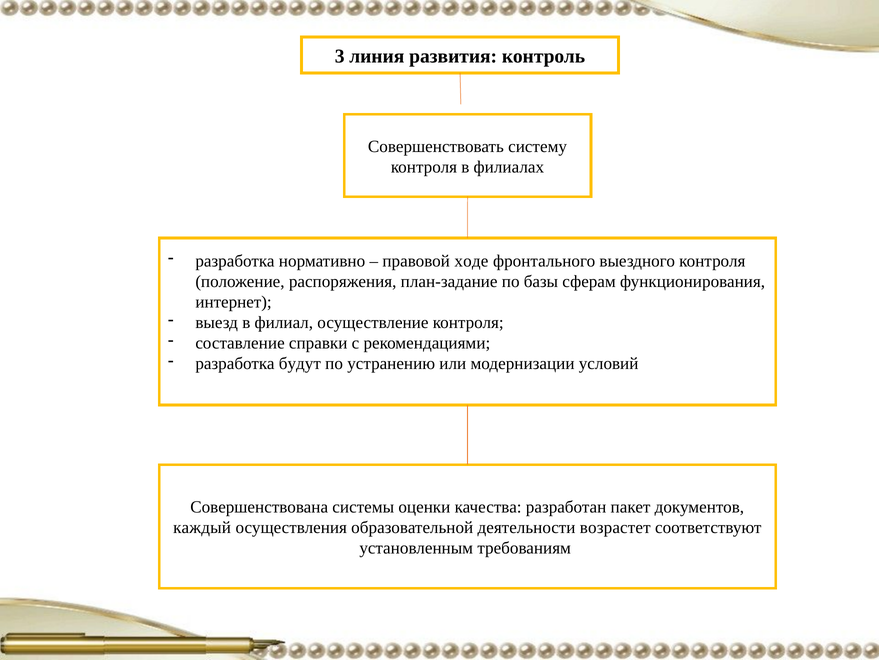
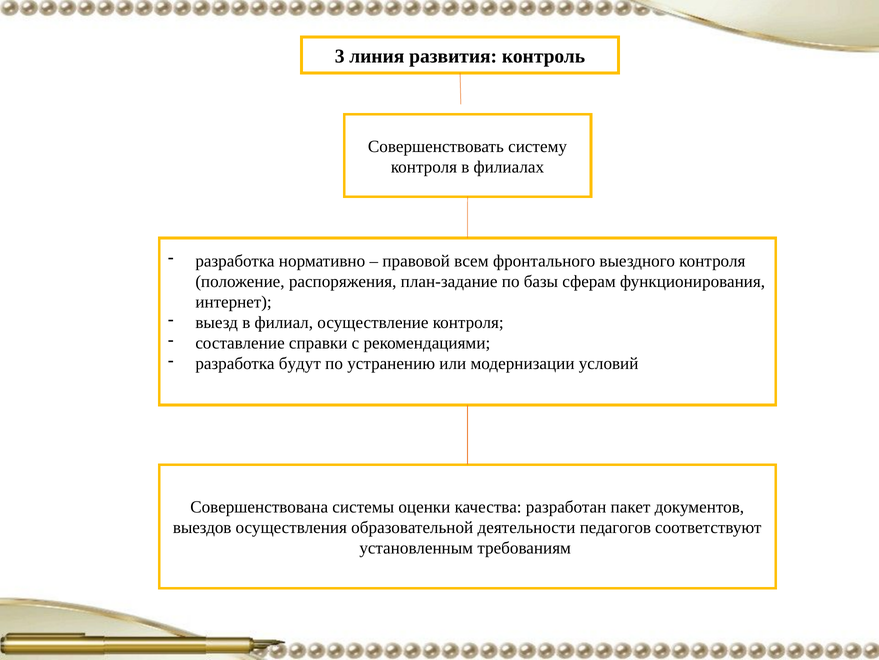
ходе: ходе -> всем
каждый: каждый -> выездов
возрастет: возрастет -> педагогов
